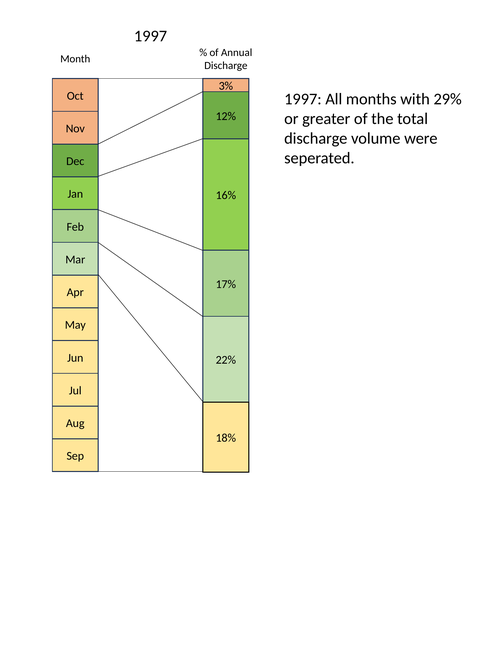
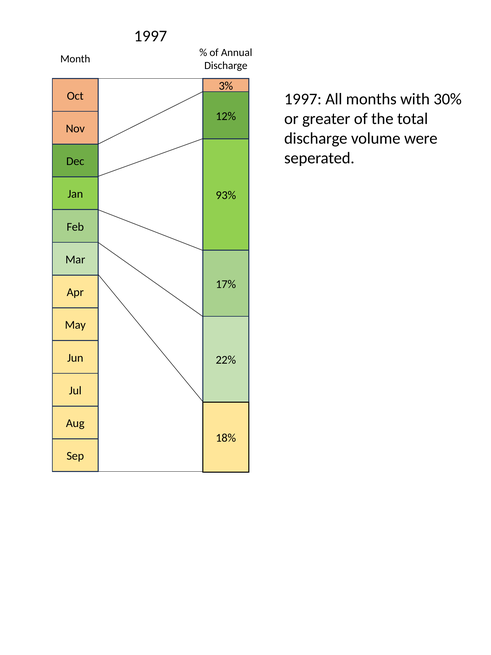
29%: 29% -> 30%
16%: 16% -> 93%
